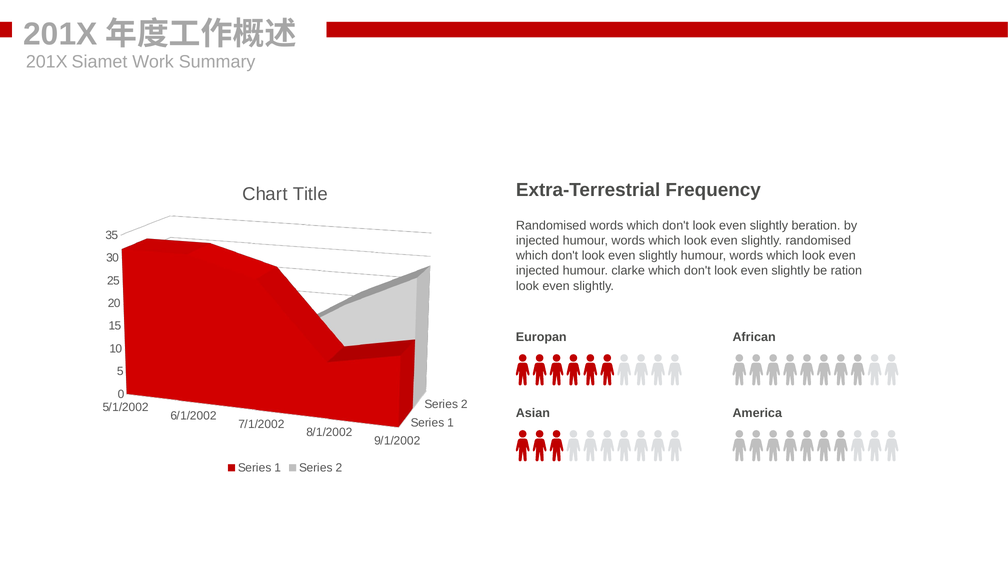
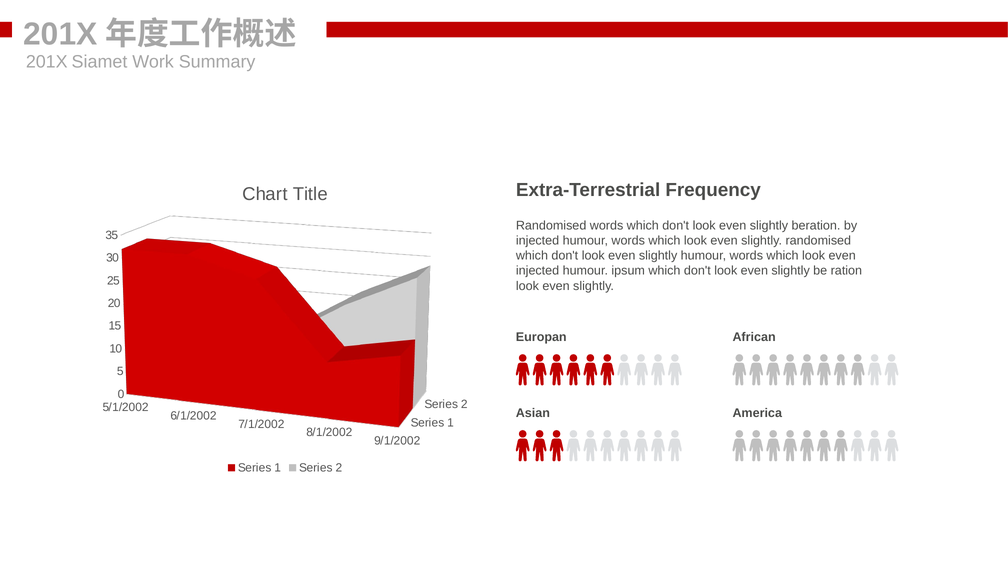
clarke: clarke -> ipsum
